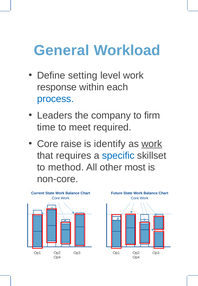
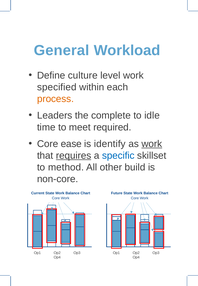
setting: setting -> culture
response: response -> specified
process colour: blue -> orange
company: company -> complete
firm: firm -> idle
raise: raise -> ease
requires underline: none -> present
most: most -> build
